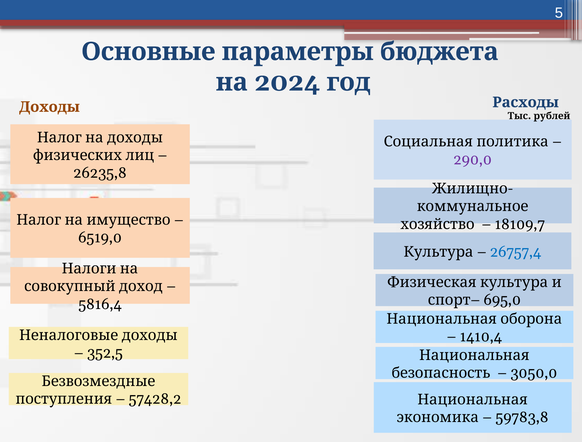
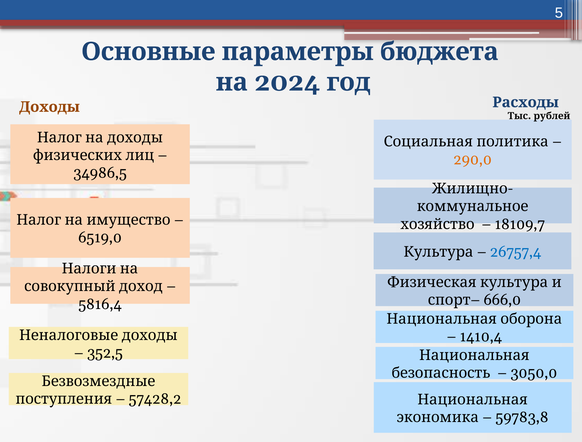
290,0 colour: purple -> orange
26235,8: 26235,8 -> 34986,5
695,0: 695,0 -> 666,0
